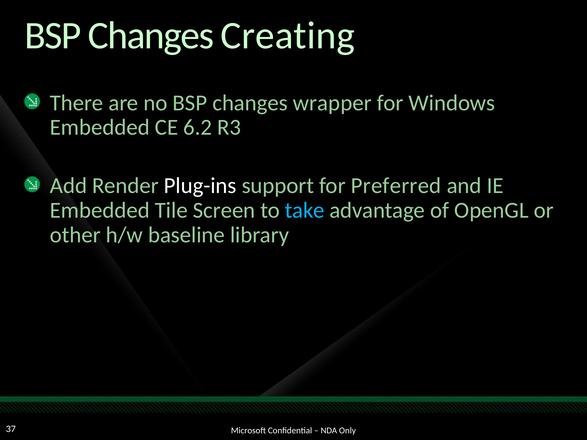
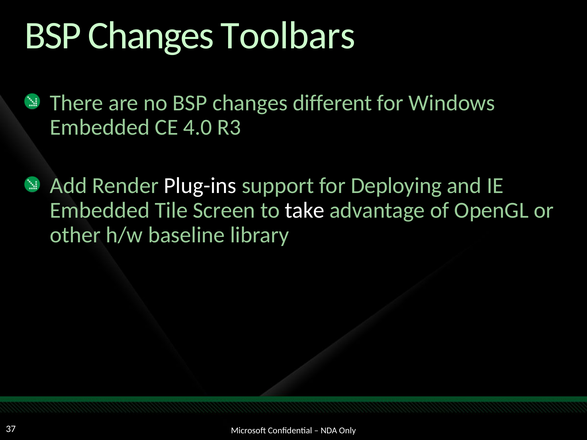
Creating: Creating -> Toolbars
wrapper: wrapper -> different
6.2: 6.2 -> 4.0
Preferred: Preferred -> Deploying
take colour: light blue -> white
